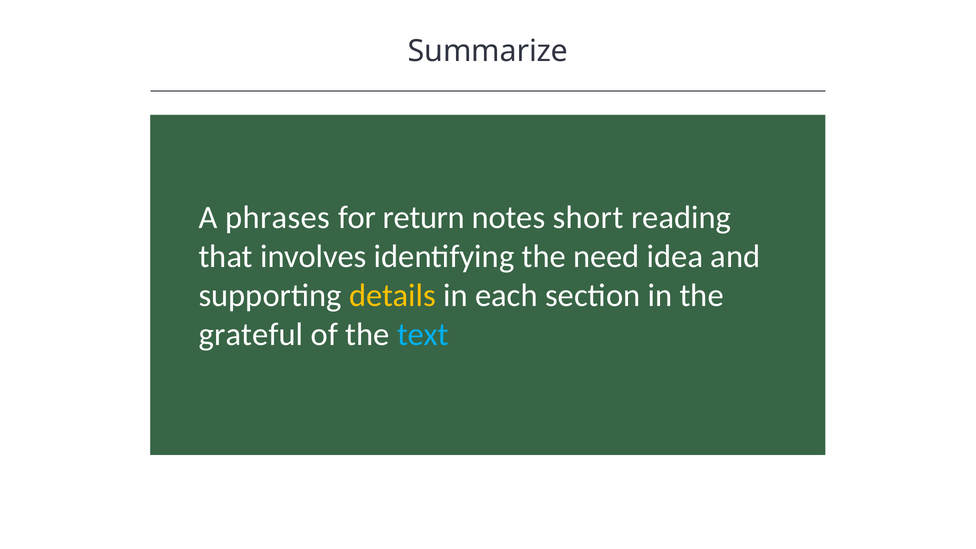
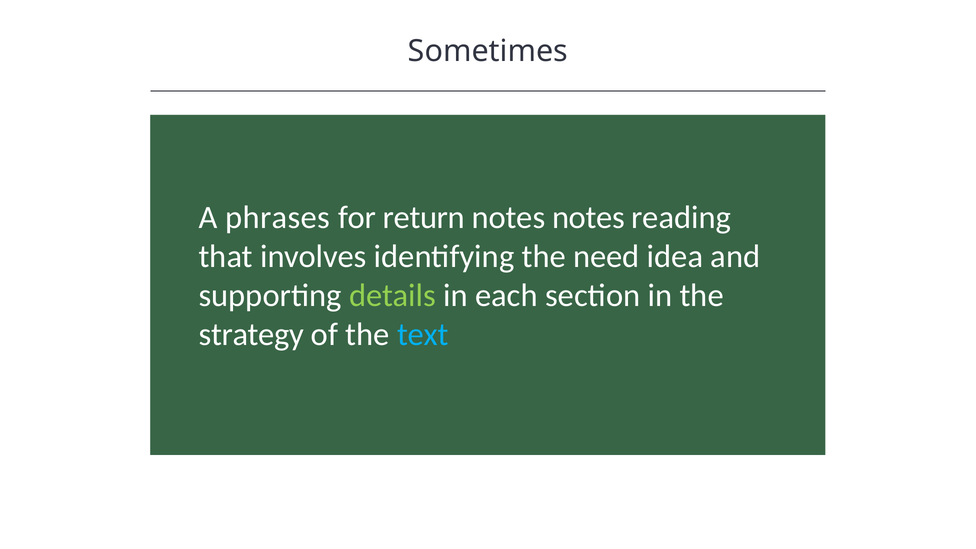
Summarize: Summarize -> Sometimes
notes short: short -> notes
details colour: yellow -> light green
grateful: grateful -> strategy
